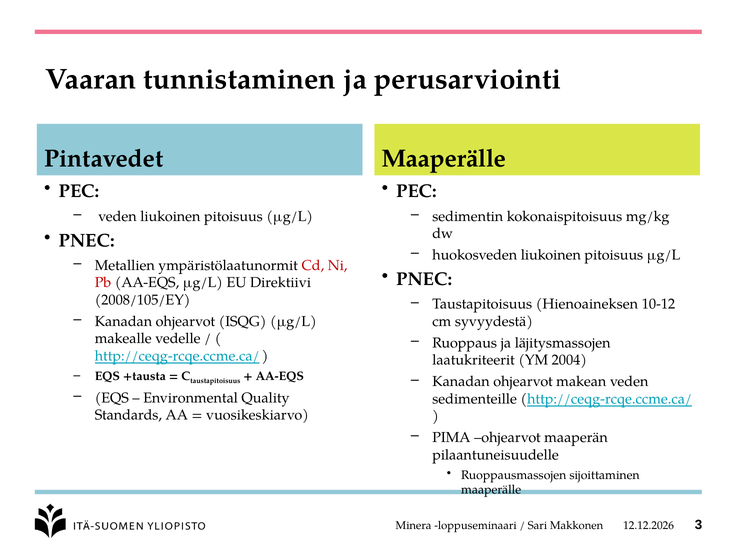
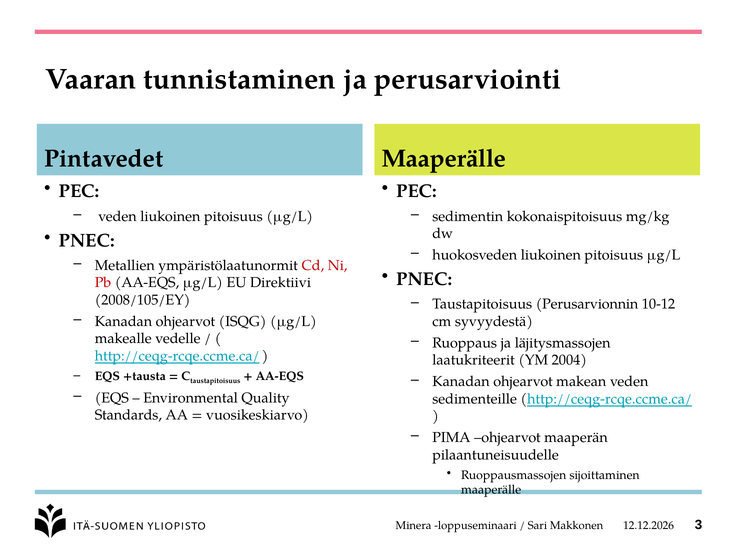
Hienoaineksen: Hienoaineksen -> Perusarvionnin
